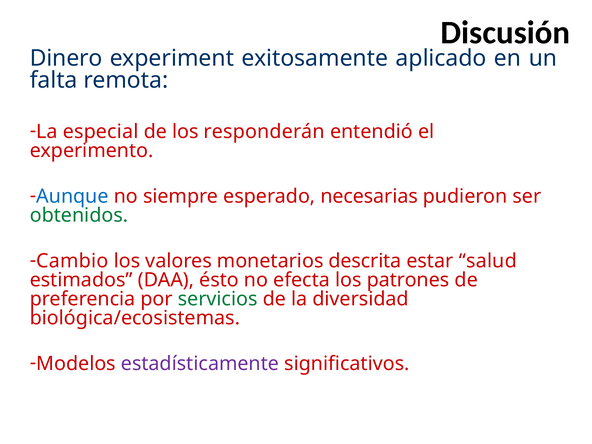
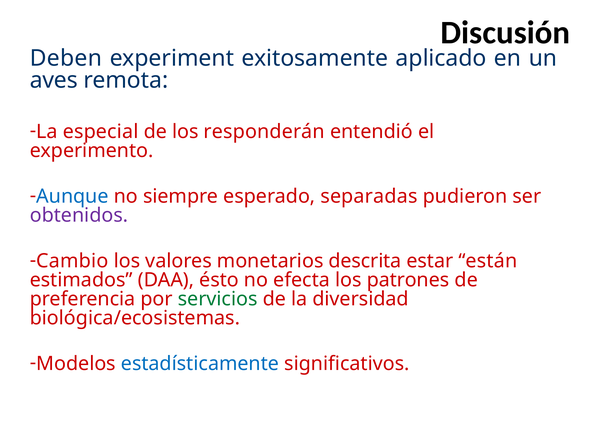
Dinero: Dinero -> Deben
falta: falta -> aves
necesarias: necesarias -> separadas
obtenidos colour: green -> purple
salud: salud -> están
estadísticamente colour: purple -> blue
